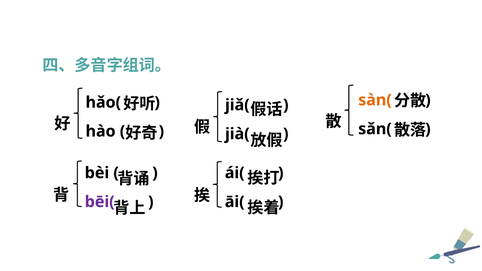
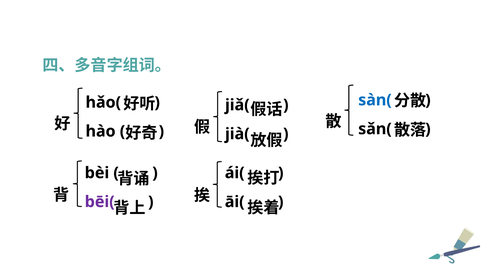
sàn( colour: orange -> blue
